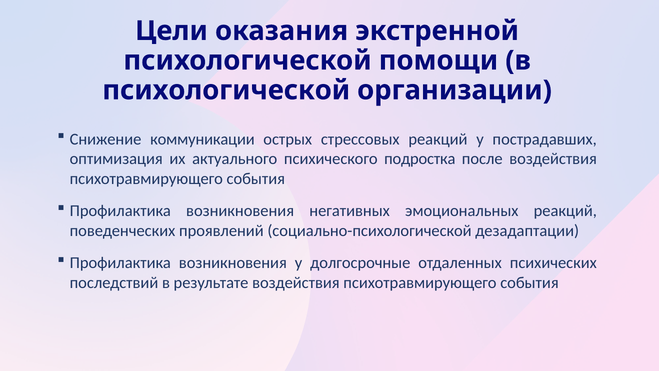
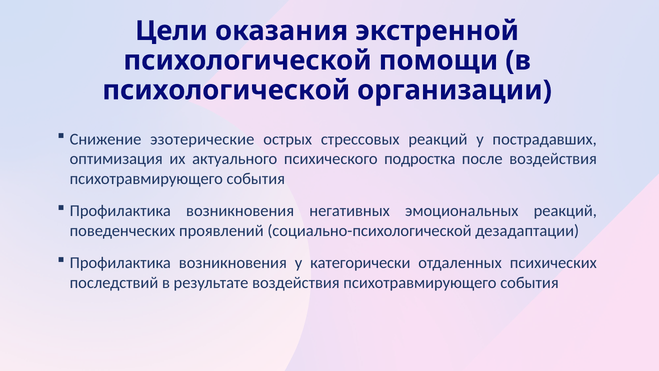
коммуникации: коммуникации -> эзотерические
долгосрочные: долгосрочные -> категорически
